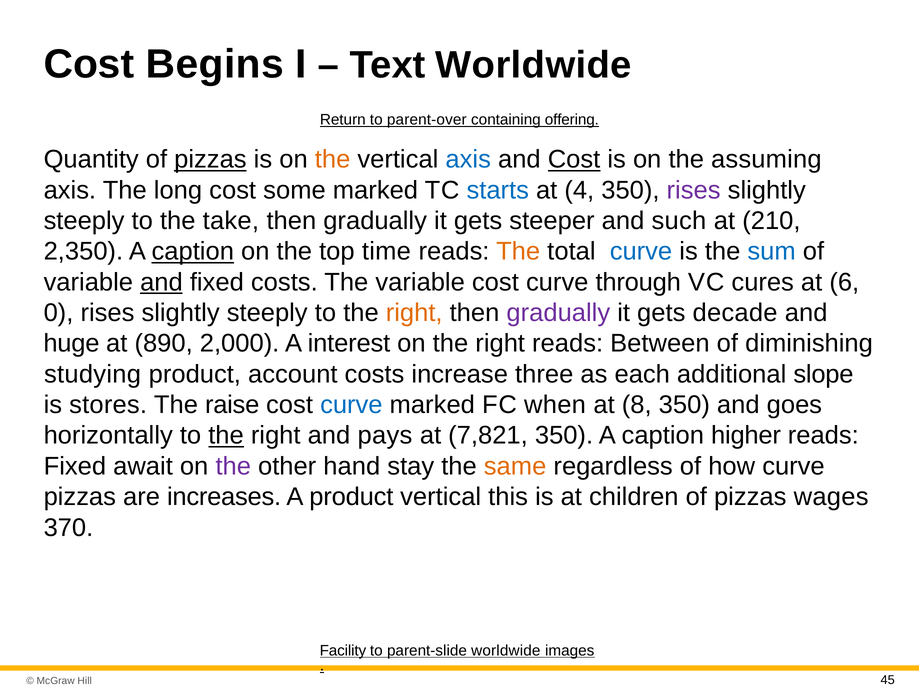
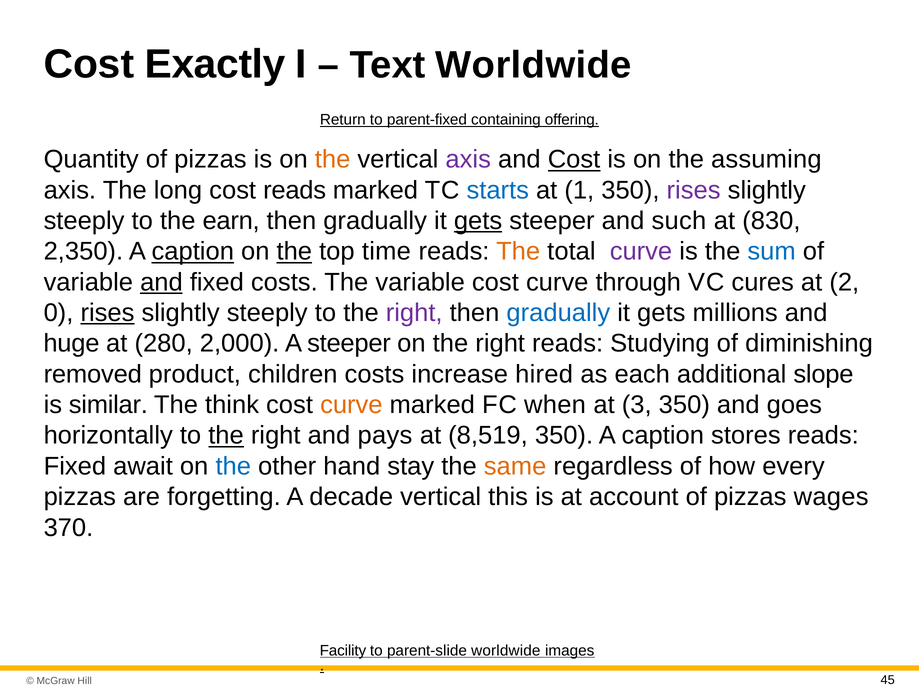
Begins: Begins -> Exactly
parent-over: parent-over -> parent-fixed
pizzas at (210, 160) underline: present -> none
axis at (468, 160) colour: blue -> purple
cost some: some -> reads
4: 4 -> 1
take: take -> earn
gets at (478, 221) underline: none -> present
210: 210 -> 830
the at (294, 252) underline: none -> present
curve at (641, 252) colour: blue -> purple
6: 6 -> 2
rises at (107, 313) underline: none -> present
right at (414, 313) colour: orange -> purple
gradually at (558, 313) colour: purple -> blue
decade: decade -> millions
890: 890 -> 280
A interest: interest -> steeper
Between: Between -> Studying
studying: studying -> removed
account: account -> children
three: three -> hired
stores: stores -> similar
raise: raise -> think
curve at (351, 405) colour: blue -> orange
8: 8 -> 3
7,821: 7,821 -> 8,519
higher: higher -> stores
the at (233, 466) colour: purple -> blue
how curve: curve -> every
increases: increases -> forgetting
A product: product -> decade
children: children -> account
